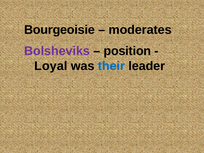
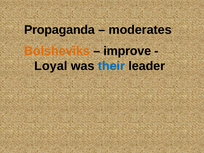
Bourgeoisie: Bourgeoisie -> Propaganda
Bolsheviks colour: purple -> orange
position: position -> improve
